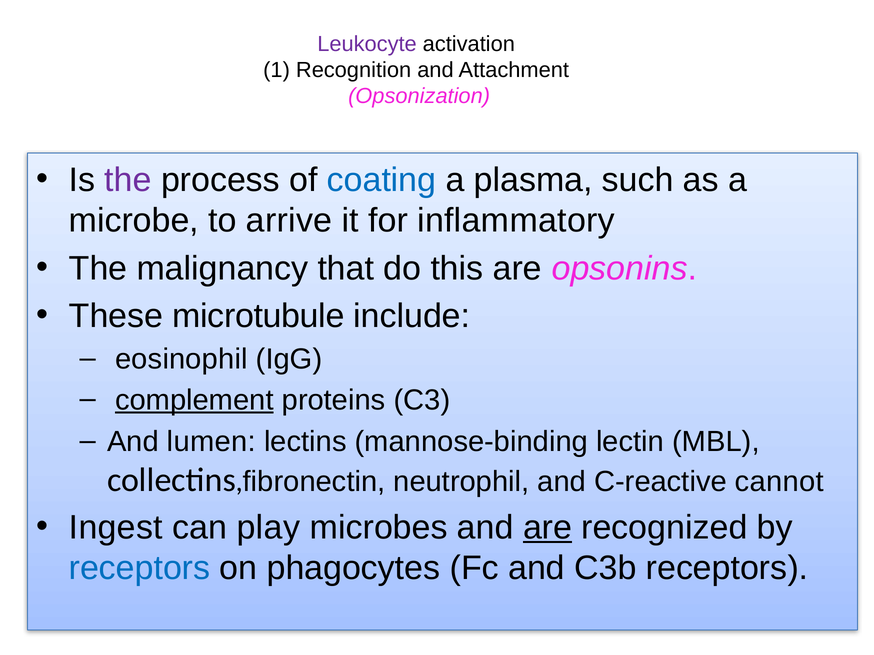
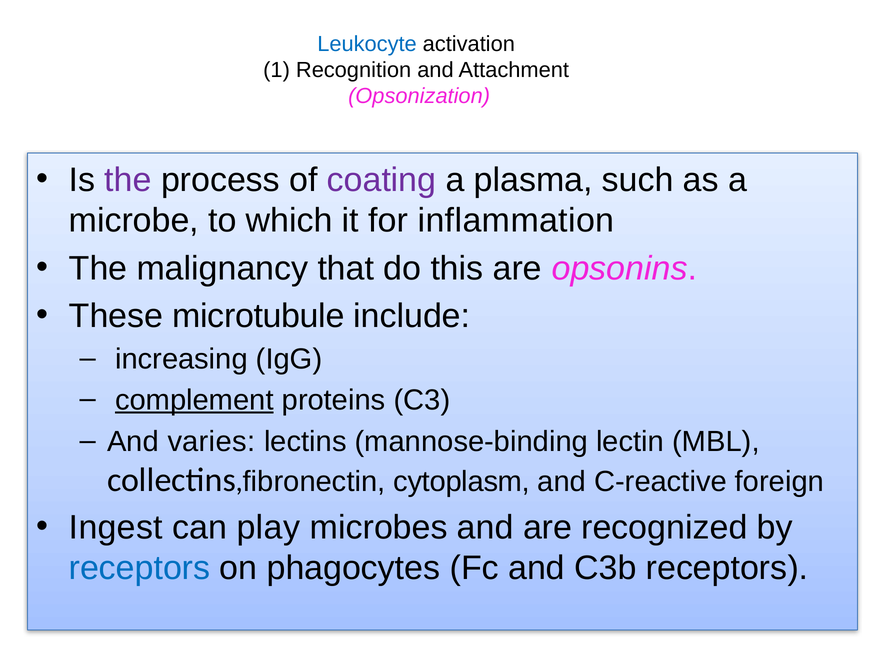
Leukocyte colour: purple -> blue
coating colour: blue -> purple
arrive: arrive -> which
inflammatory: inflammatory -> inflammation
eosinophil: eosinophil -> increasing
lumen: lumen -> varies
neutrophil: neutrophil -> cytoplasm
cannot: cannot -> foreign
are at (548, 528) underline: present -> none
